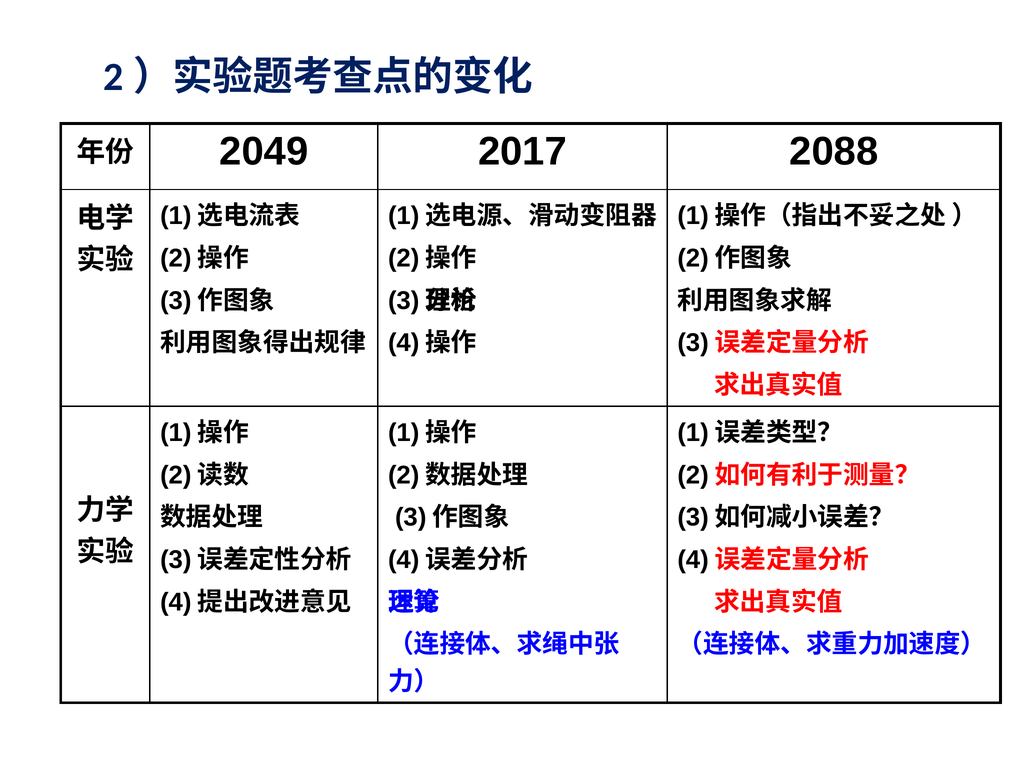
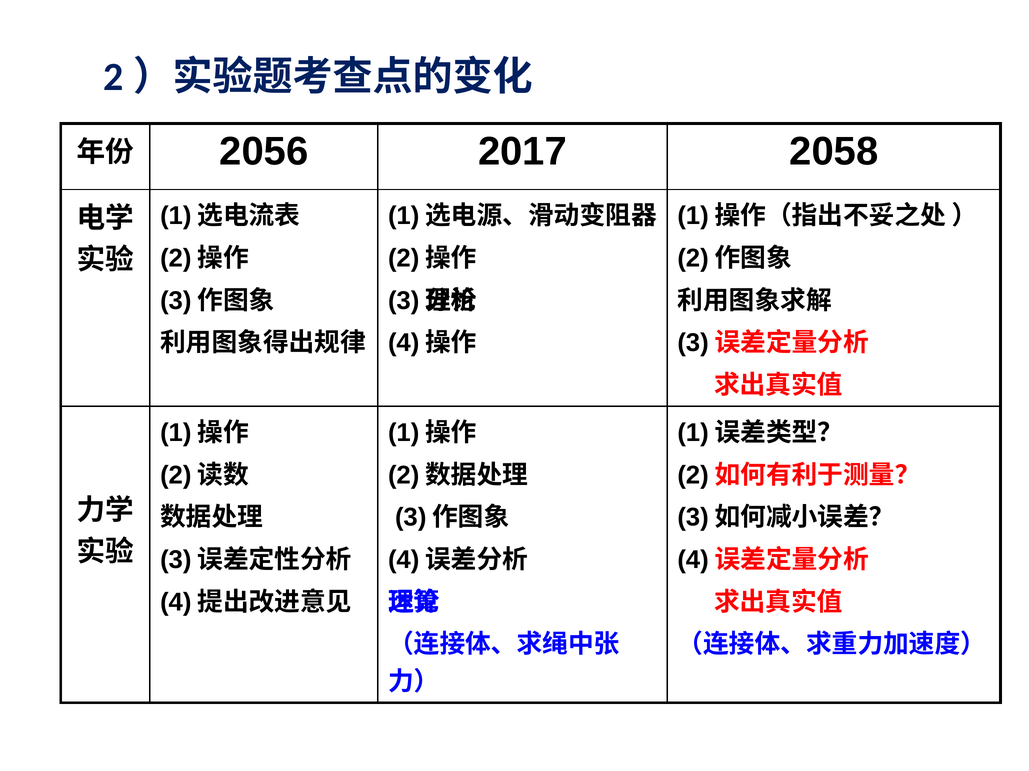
2049: 2049 -> 2056
2088: 2088 -> 2058
